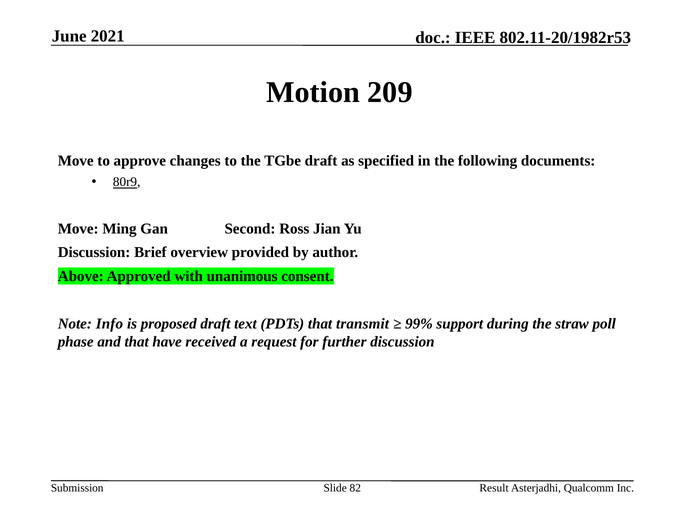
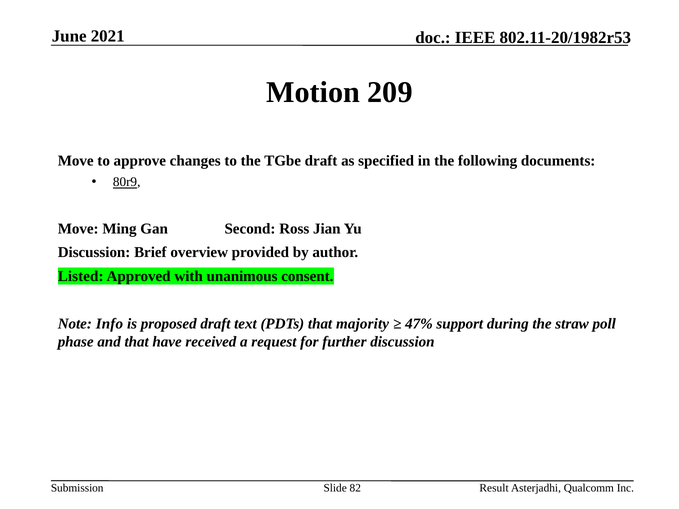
Above: Above -> Listed
transmit: transmit -> majority
99%: 99% -> 47%
